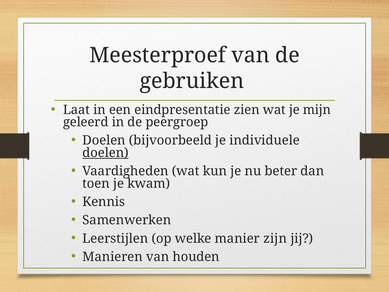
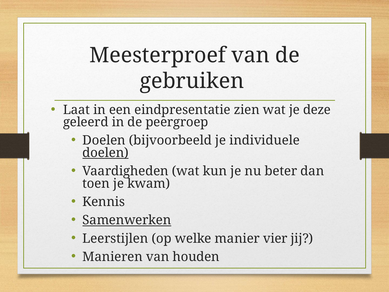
mijn: mijn -> deze
Samenwerken underline: none -> present
zijn: zijn -> vier
